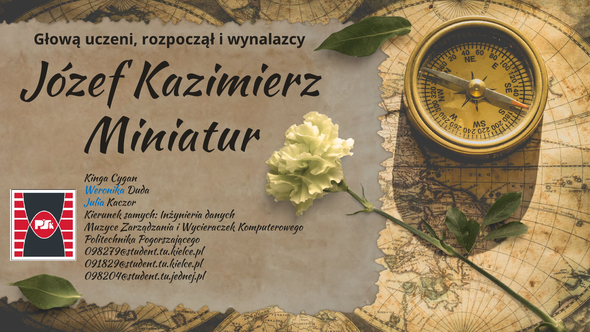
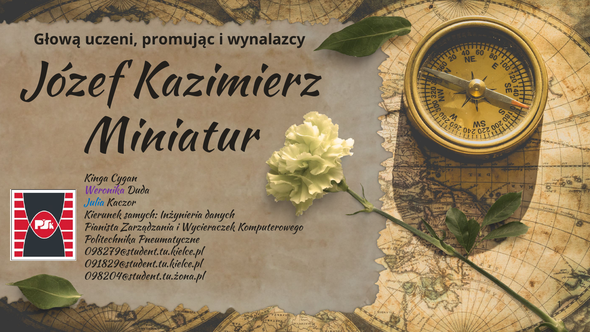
rozpoczął: rozpoczął -> promując
Weronika colour: blue -> purple
Muzyce: Muzyce -> Pianista
Pogorszającego: Pogorszającego -> Pneumatyczne
098204@student.tu.jednej.pl: 098204@student.tu.jednej.pl -> 098204@student.tu.żona.pl
